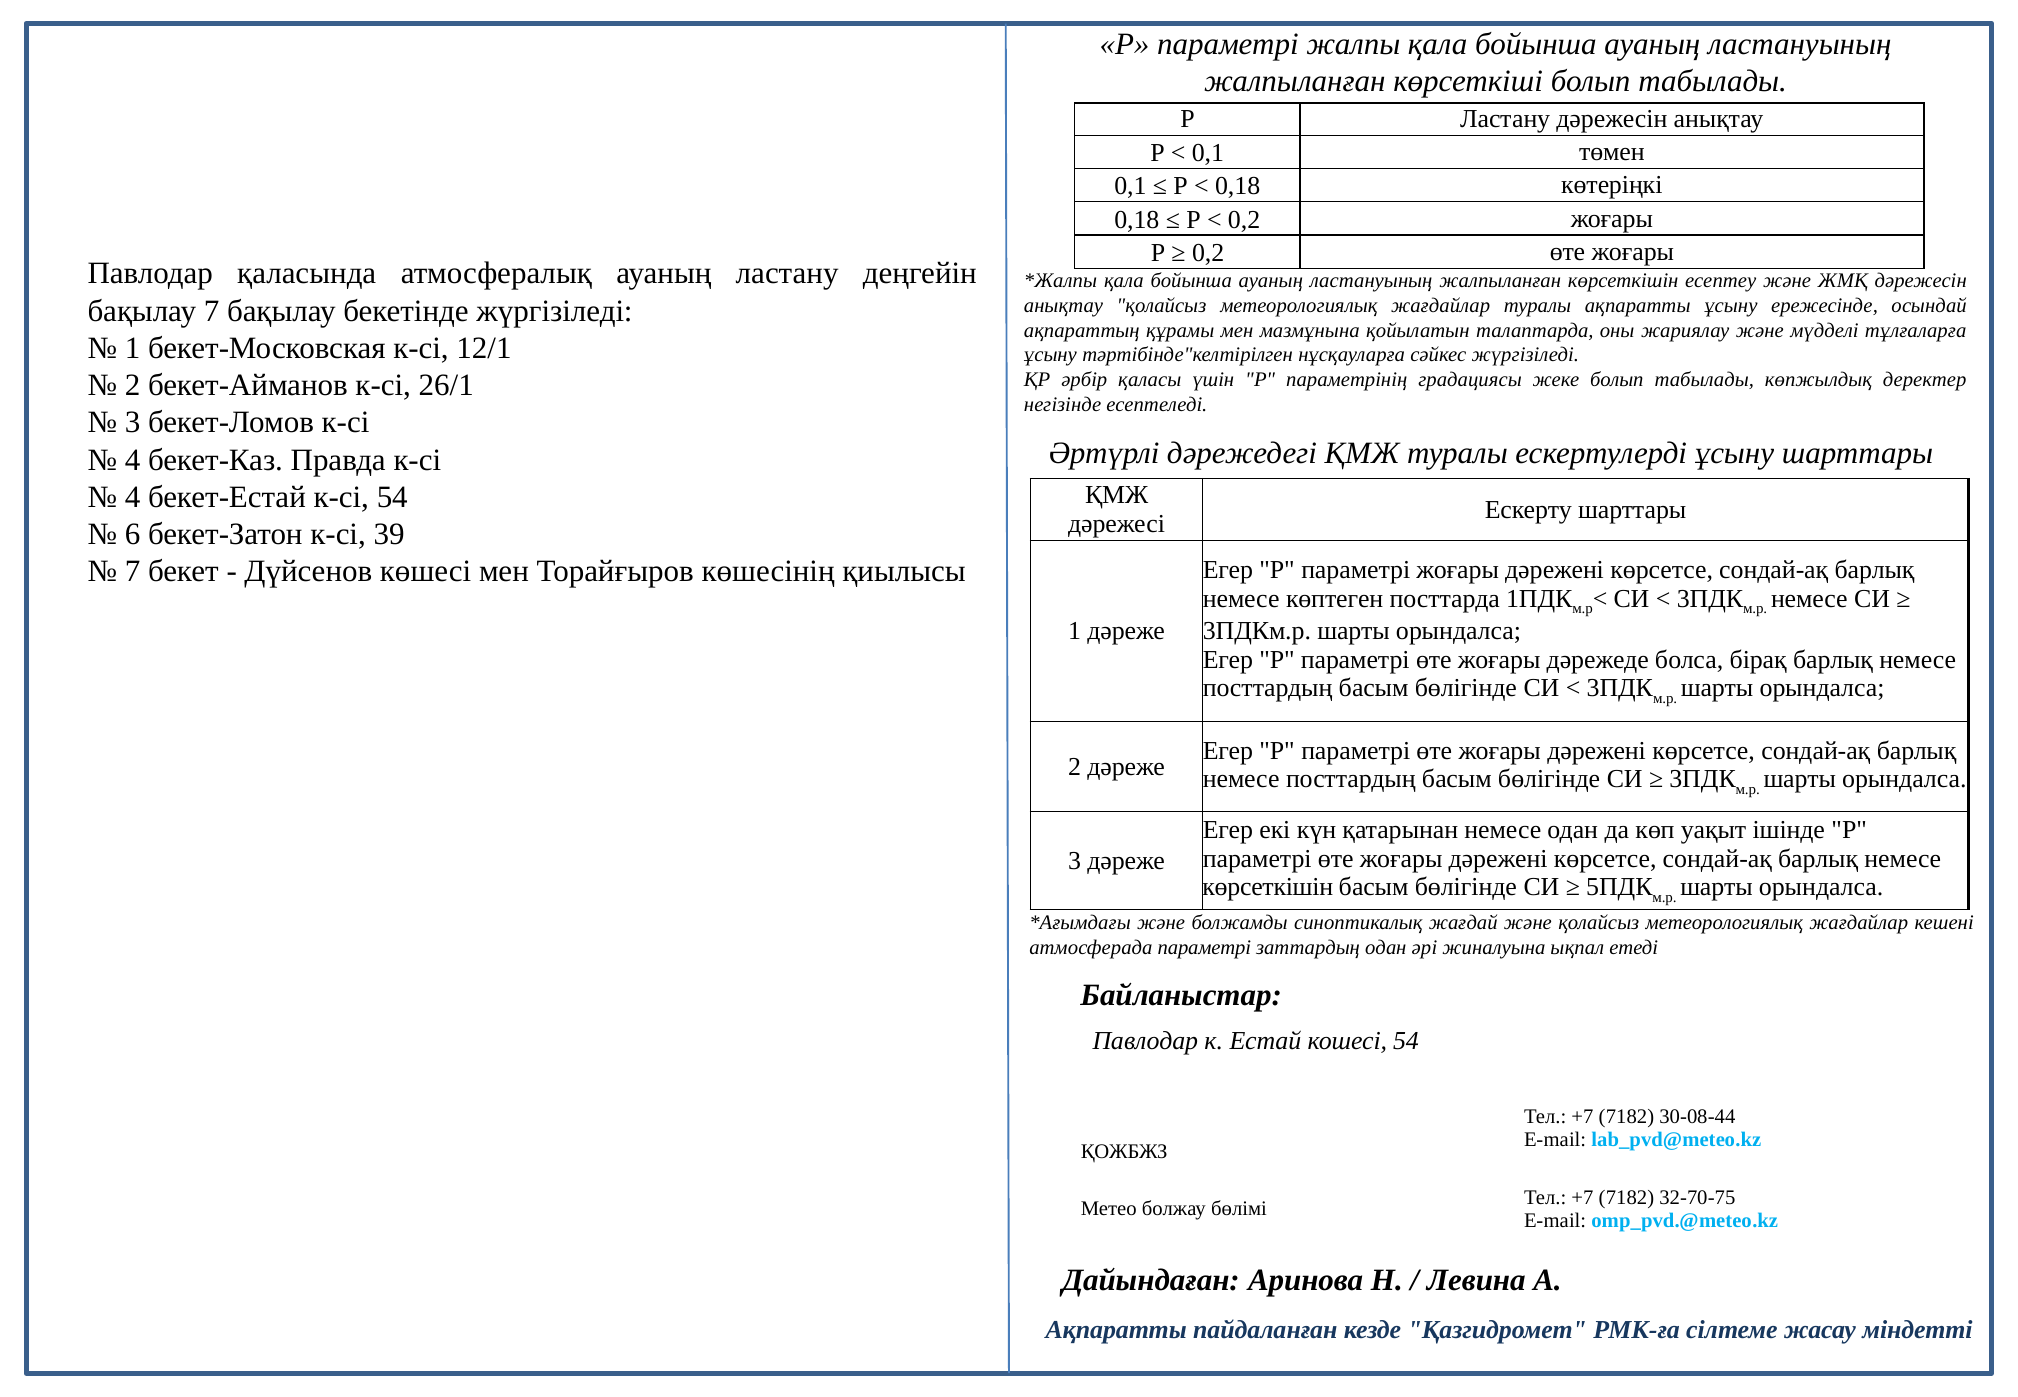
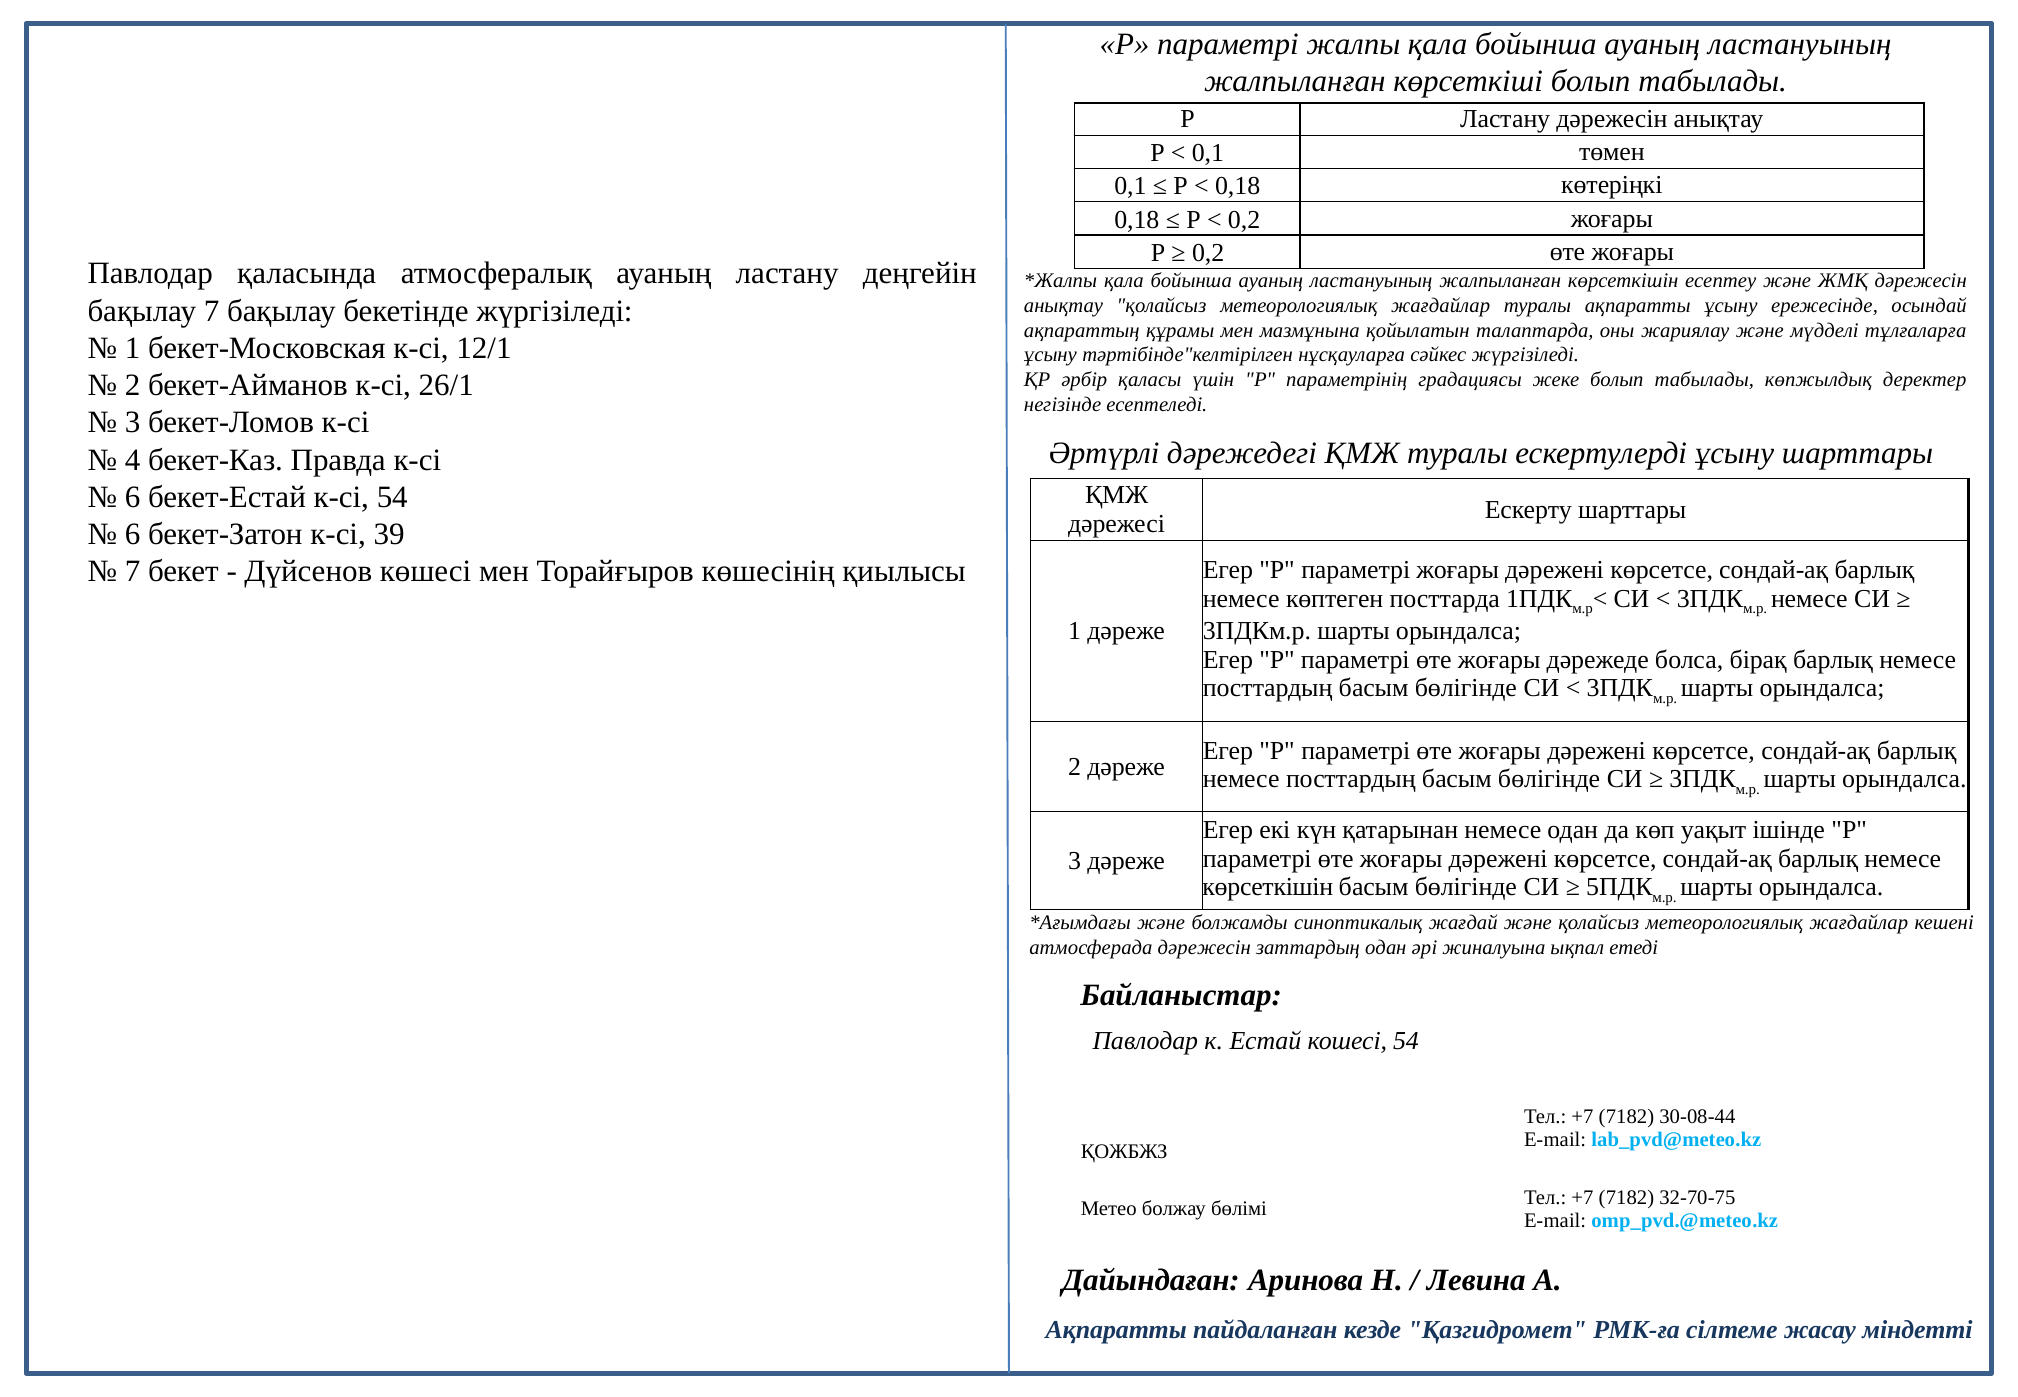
4 at (133, 497): 4 -> 6
атмосферада параметрі: параметрі -> дәрежесін
